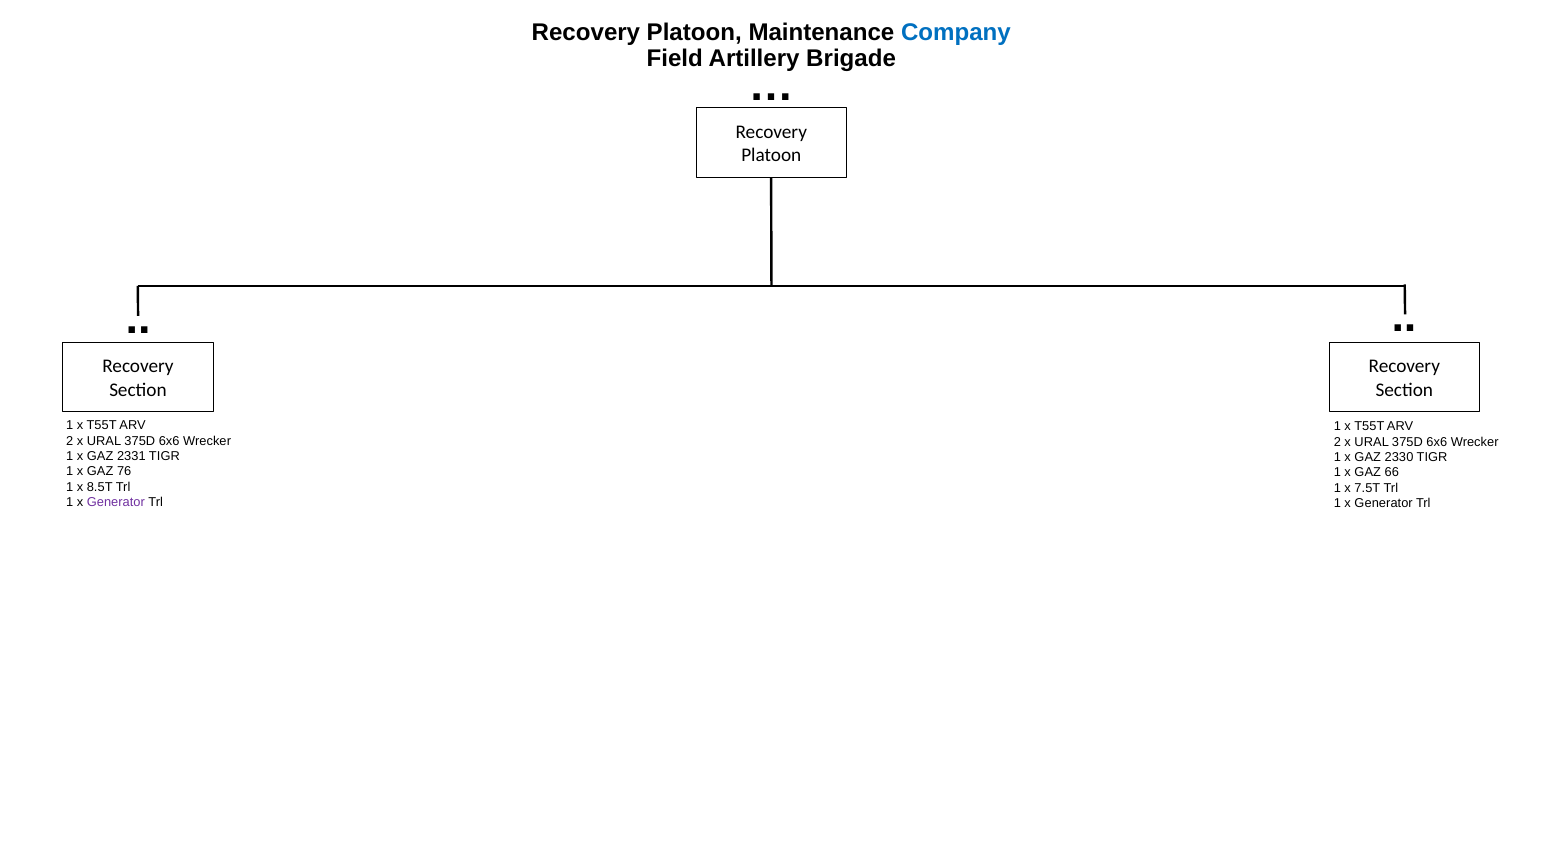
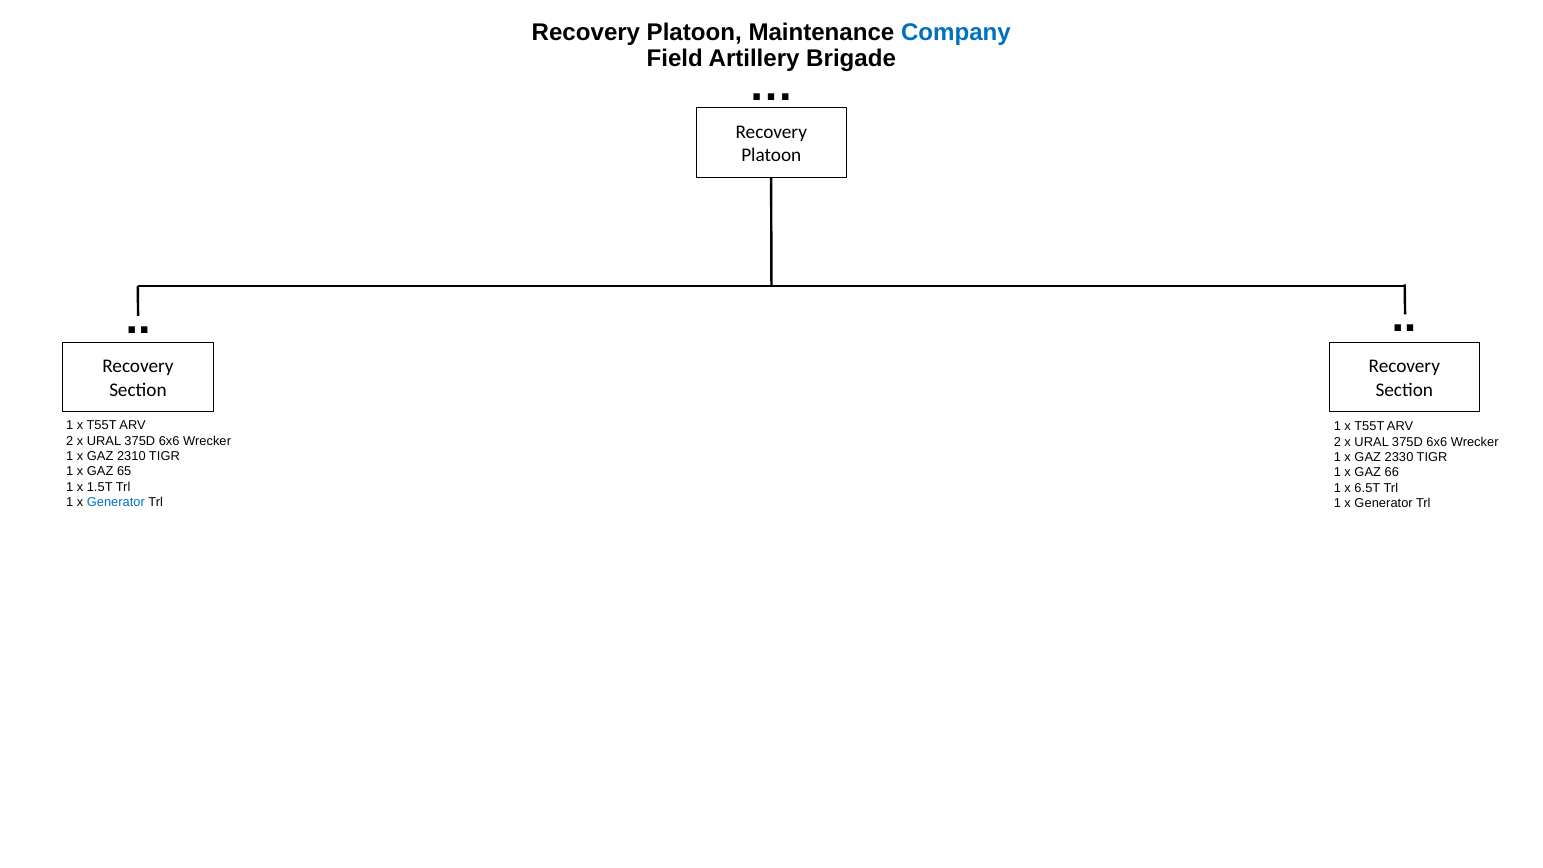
2331: 2331 -> 2310
76: 76 -> 65
8.5T: 8.5T -> 1.5T
7.5T: 7.5T -> 6.5T
Generator at (116, 502) colour: purple -> blue
